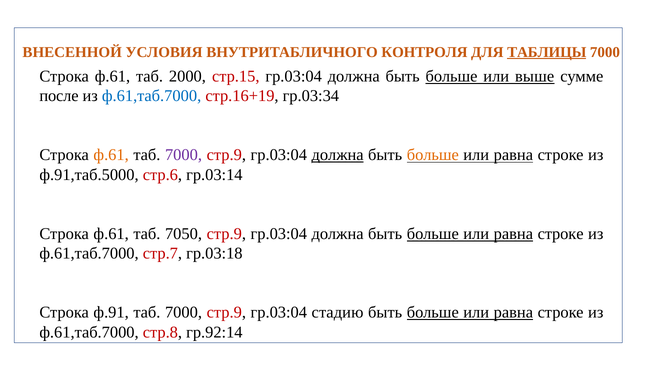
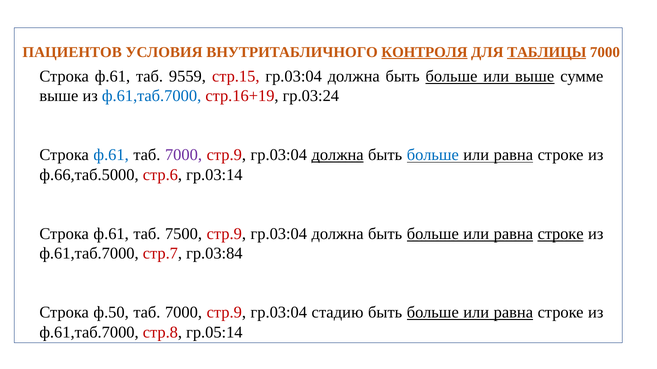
ВНЕСЕННОЙ: ВНЕСЕННОЙ -> ПАЦИЕНТОВ
КОНТРОЛЯ underline: none -> present
2000: 2000 -> 9559
после at (59, 96): после -> выше
гр.03:34: гр.03:34 -> гр.03:24
ф.61 at (111, 155) colour: orange -> blue
больше at (433, 155) colour: orange -> blue
ф.91,таб.5000: ф.91,таб.5000 -> ф.66,таб.5000
7050: 7050 -> 7500
строке at (561, 234) underline: none -> present
гр.03:18: гр.03:18 -> гр.03:84
ф.91: ф.91 -> ф.50
гр.92:14: гр.92:14 -> гр.05:14
